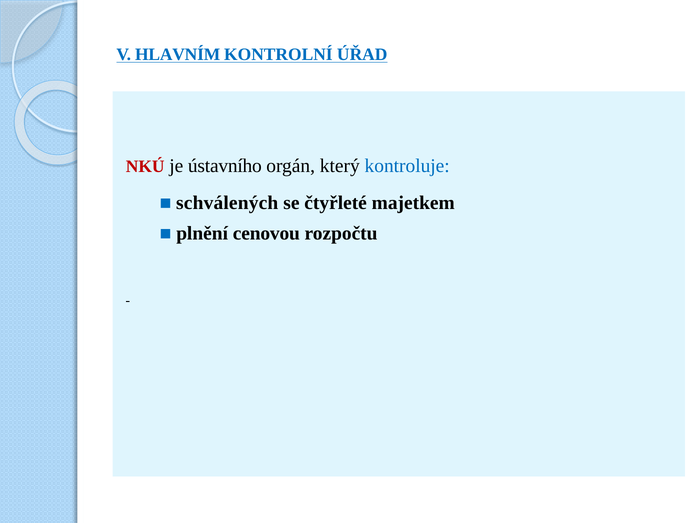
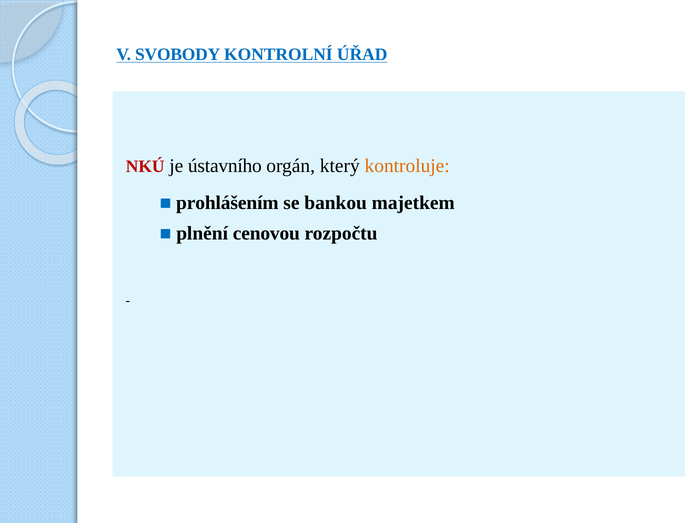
HLAVNÍM: HLAVNÍM -> SVOBODY
kontroluje colour: blue -> orange
schválených: schválených -> prohlášením
čtyřleté: čtyřleté -> bankou
